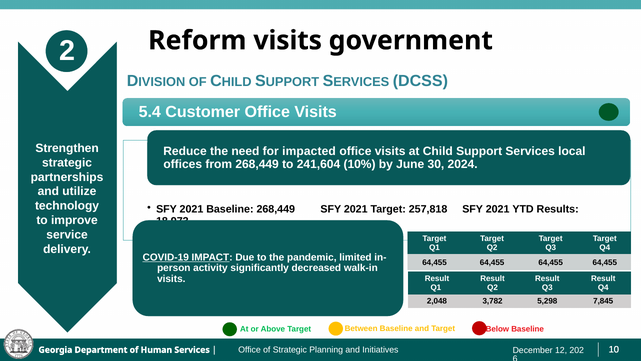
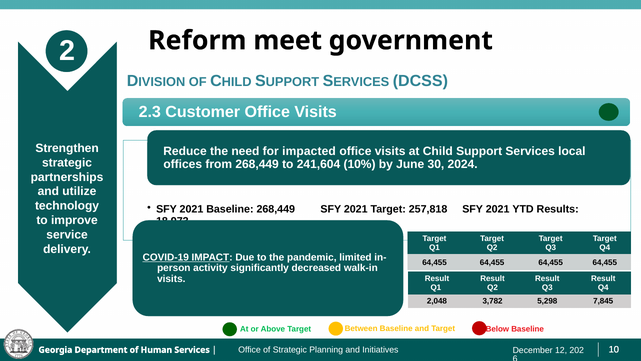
Reform visits: visits -> meet
5.4: 5.4 -> 2.3
